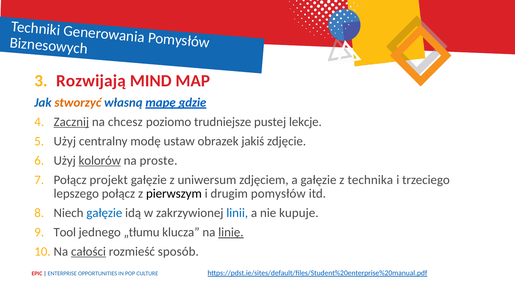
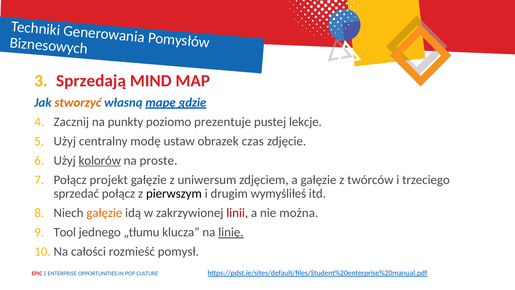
Rozwijają: Rozwijają -> Sprzedają
Zacznij underline: present -> none
chcesz: chcesz -> punkty
trudniejsze: trudniejsze -> prezentuje
jakiś: jakiś -> czas
technika: technika -> twórców
lepszego: lepszego -> sprzedać
drugim pomysłów: pomysłów -> wymyśliłeś
gałęzie at (104, 213) colour: blue -> orange
linii colour: blue -> red
kupuje: kupuje -> można
całości underline: present -> none
sposób: sposób -> pomysł
